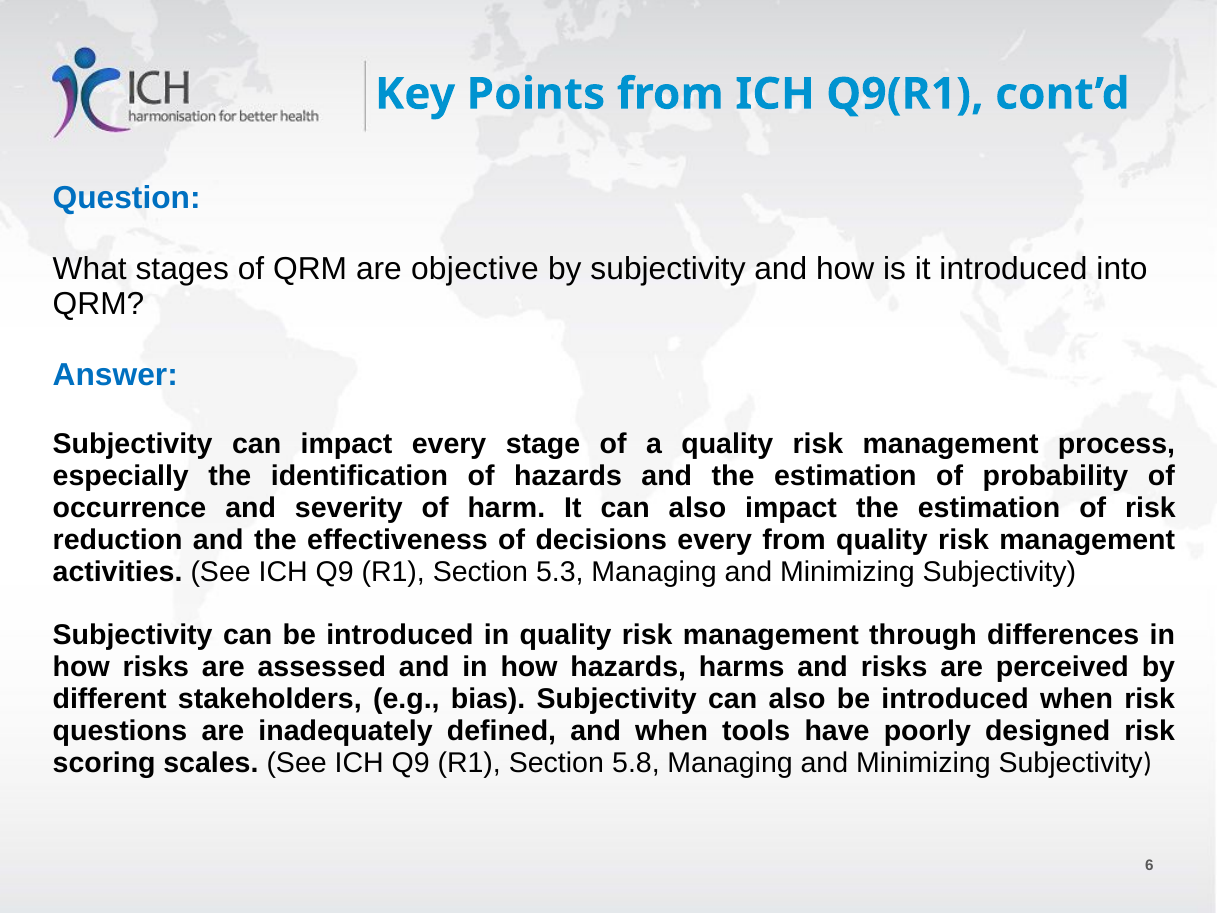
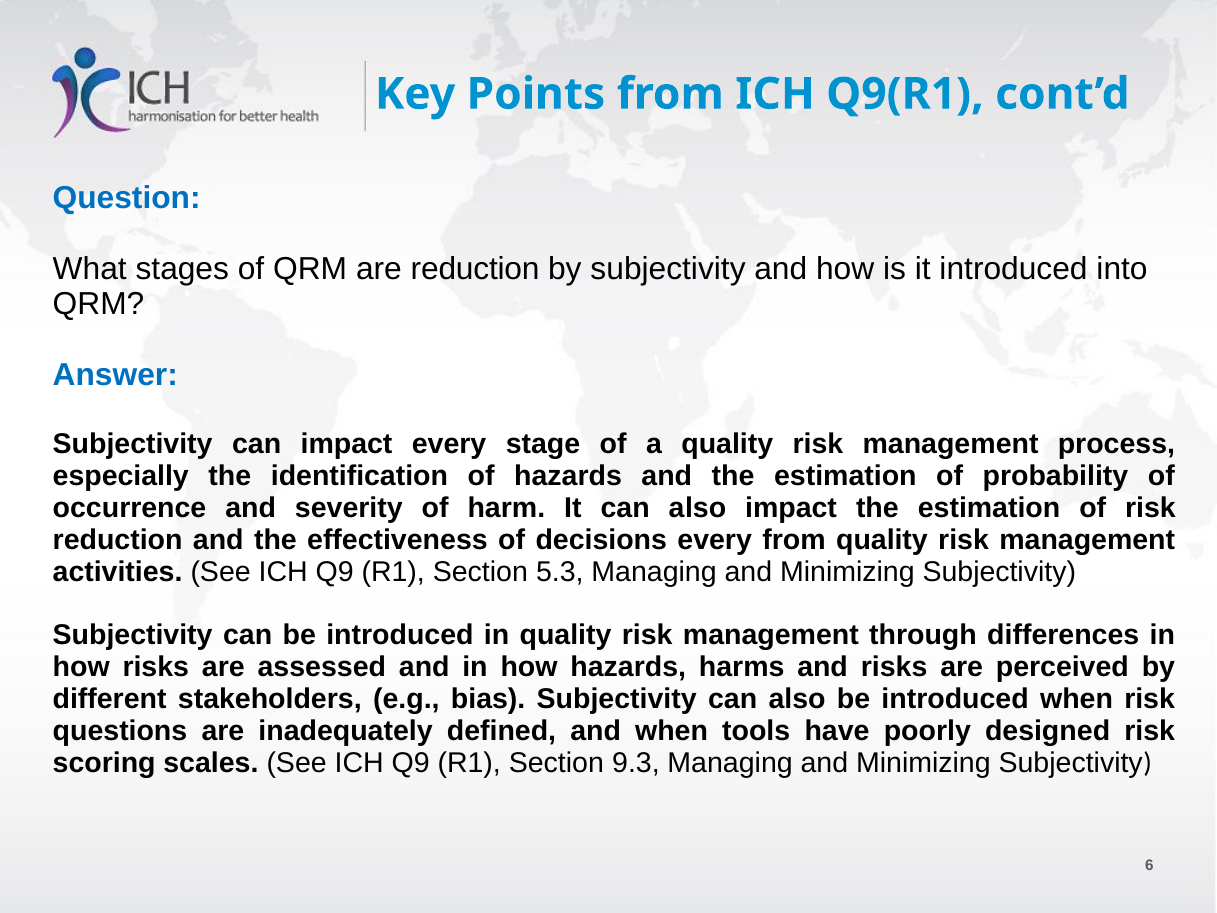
are objective: objective -> reduction
5.8: 5.8 -> 9.3
